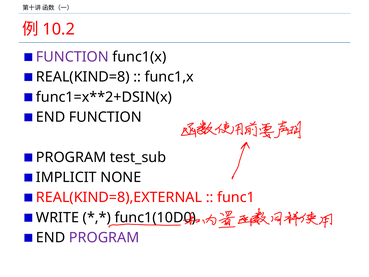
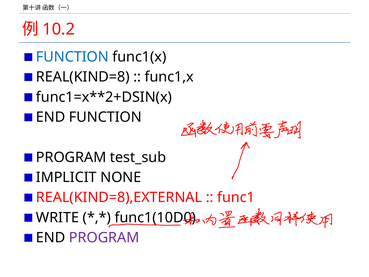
FUNCTION at (72, 57) colour: purple -> blue
